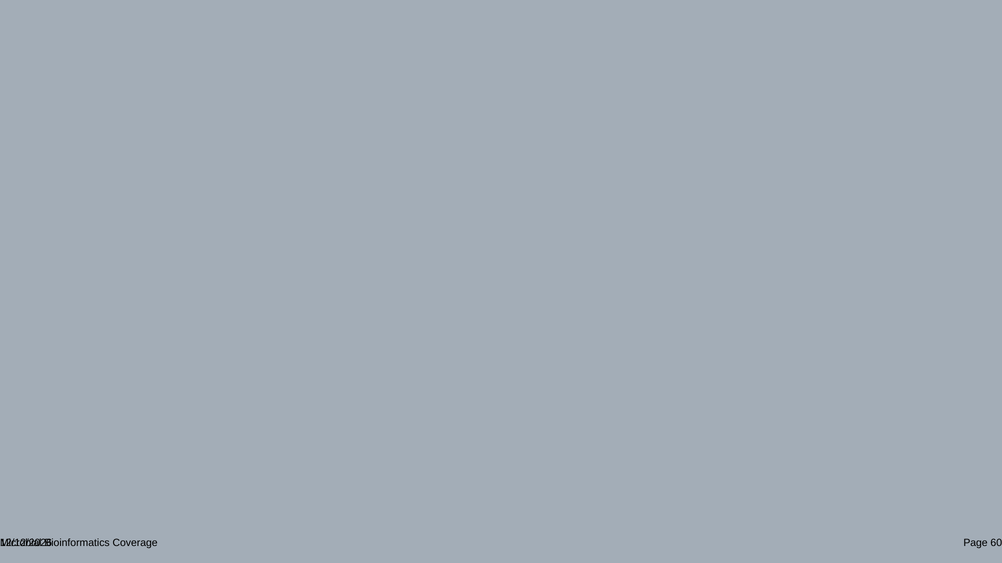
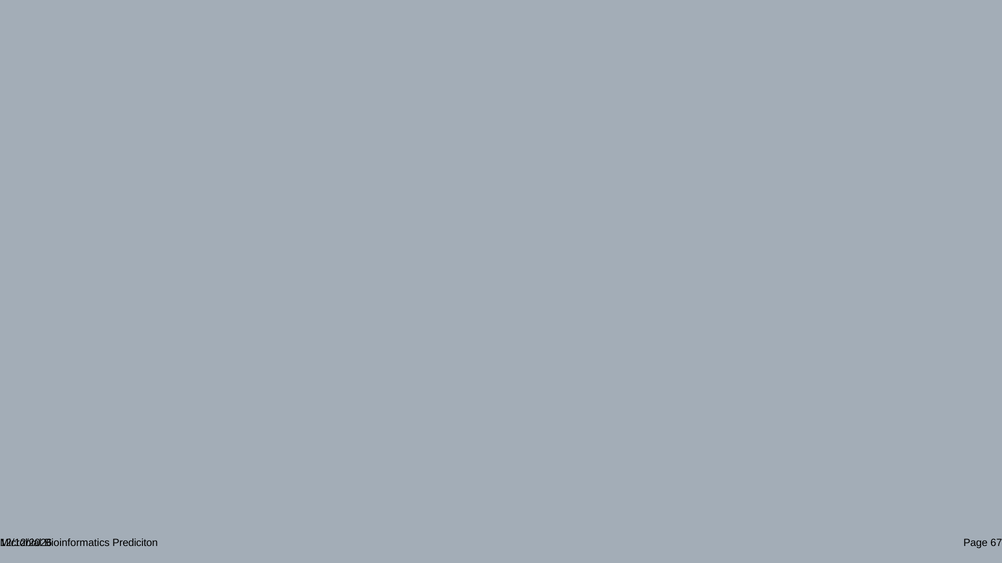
Coverage: Coverage -> Prediciton
60: 60 -> 67
